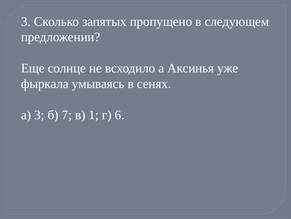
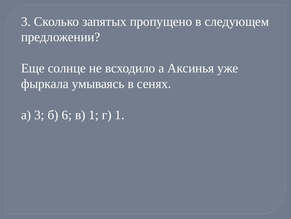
7: 7 -> 6
г 6: 6 -> 1
